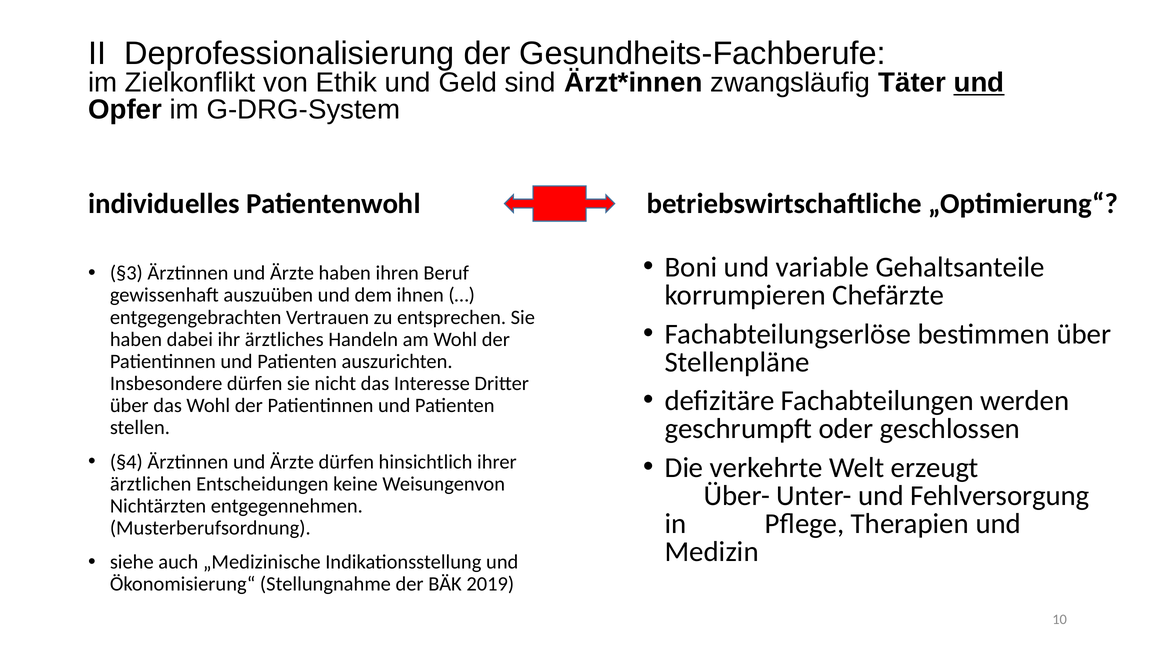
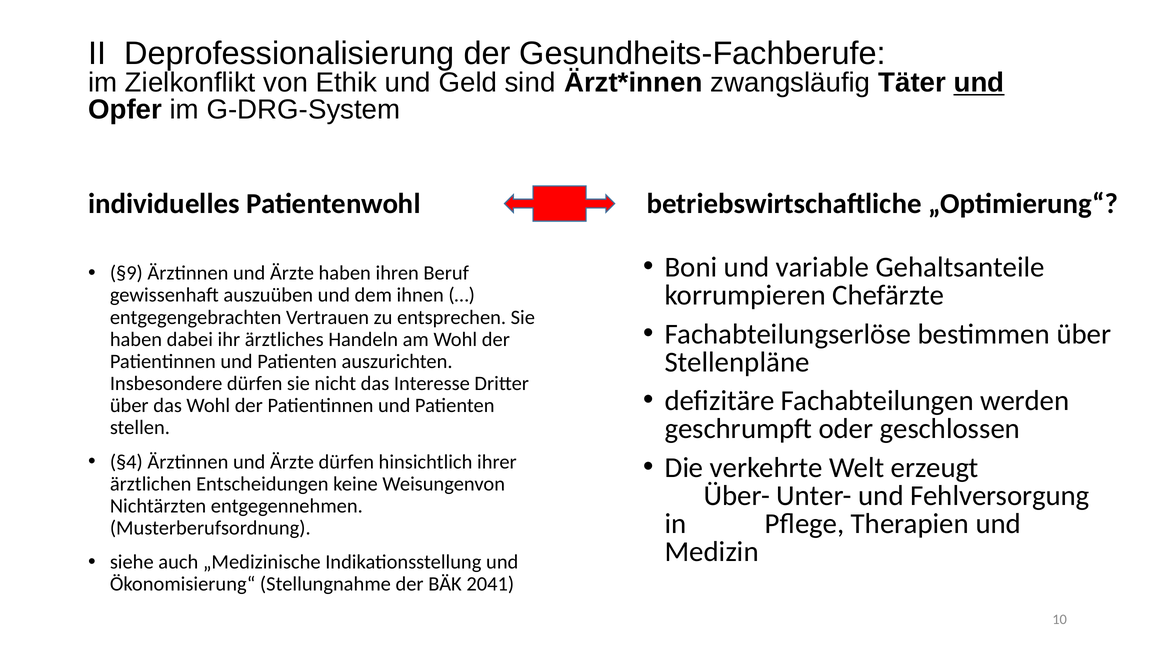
§3: §3 -> §9
2019: 2019 -> 2041
